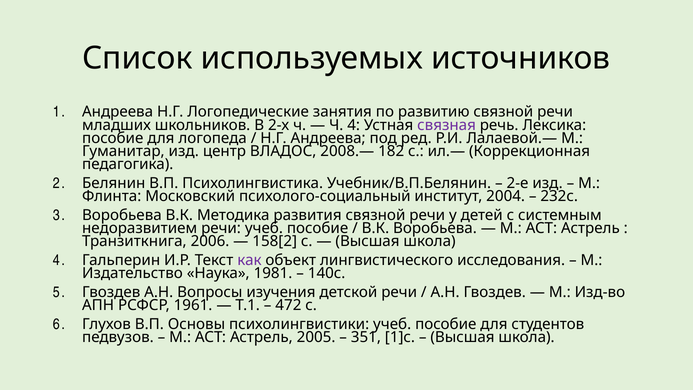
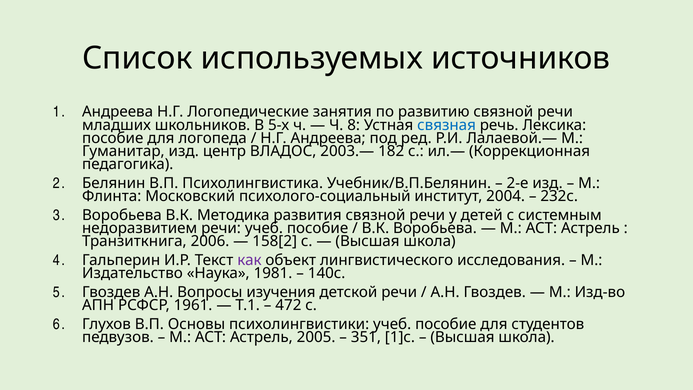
2-х: 2-х -> 5-х
Ч 4: 4 -> 8
связная colour: purple -> blue
2008.—: 2008.— -> 2003.—
